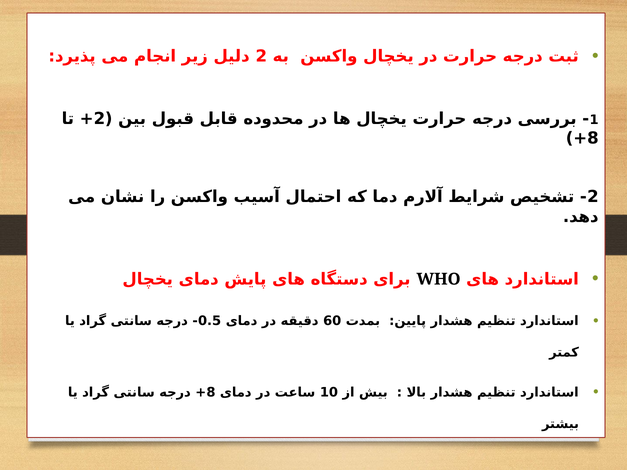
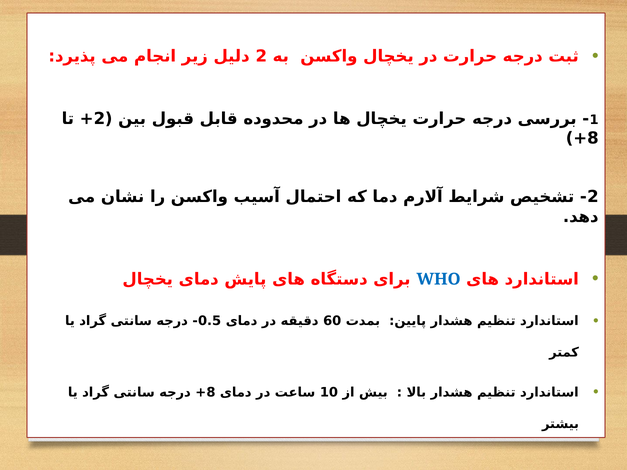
WHO colour: black -> blue
